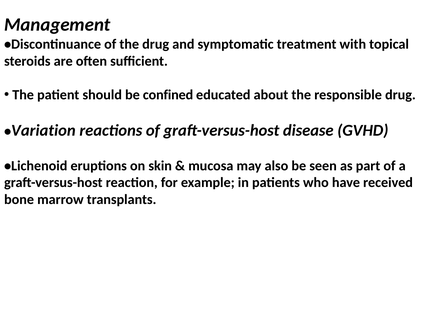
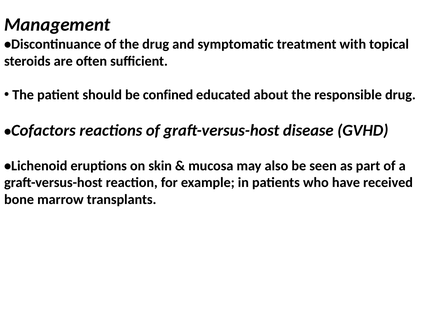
Variation: Variation -> Cofactors
